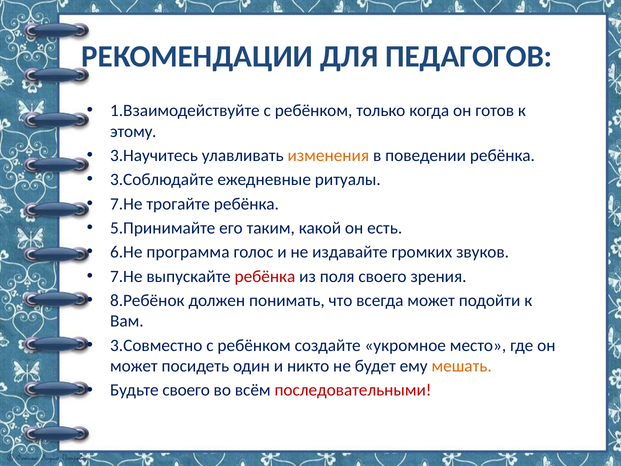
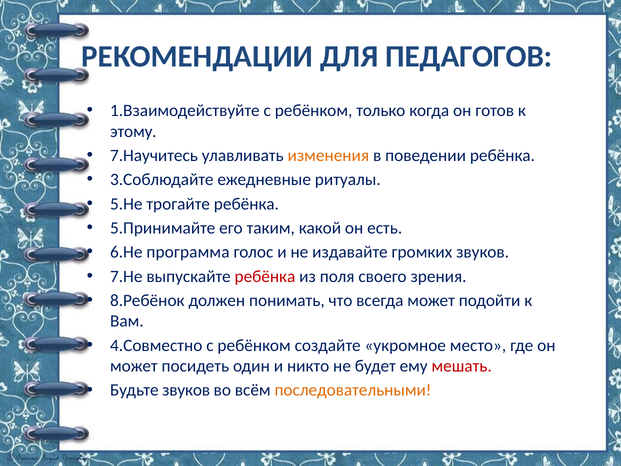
3.Научитесь: 3.Научитесь -> 7.Научитесь
7.Не at (126, 204): 7.Не -> 5.Не
3.Совместно: 3.Совместно -> 4.Совместно
мешать colour: orange -> red
Будьте своего: своего -> звуков
последовательными colour: red -> orange
